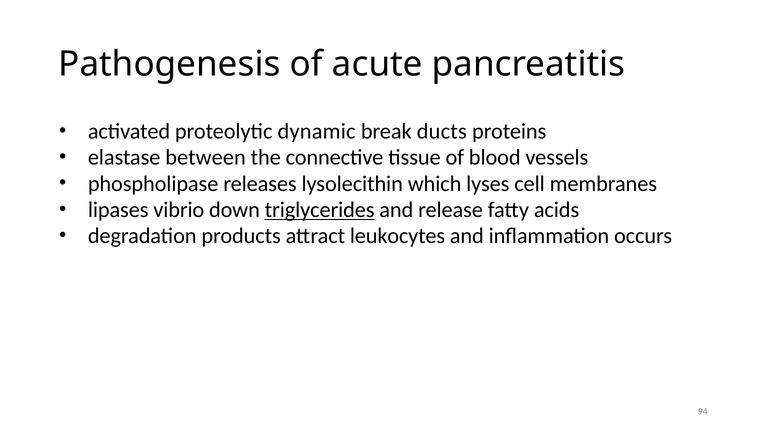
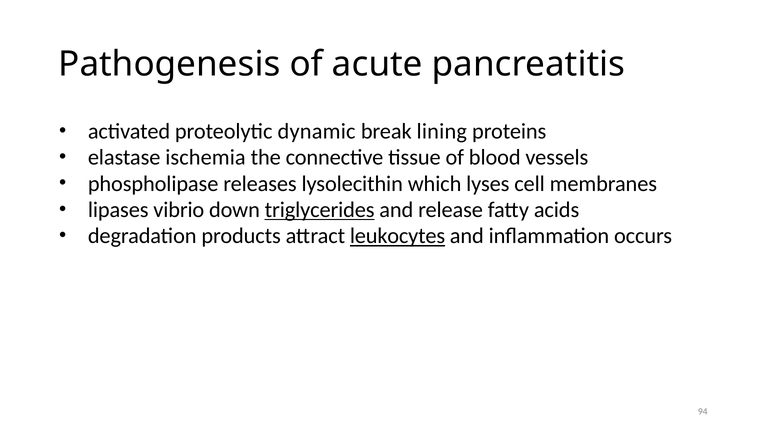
ducts: ducts -> lining
between: between -> ischemia
leukocytes underline: none -> present
